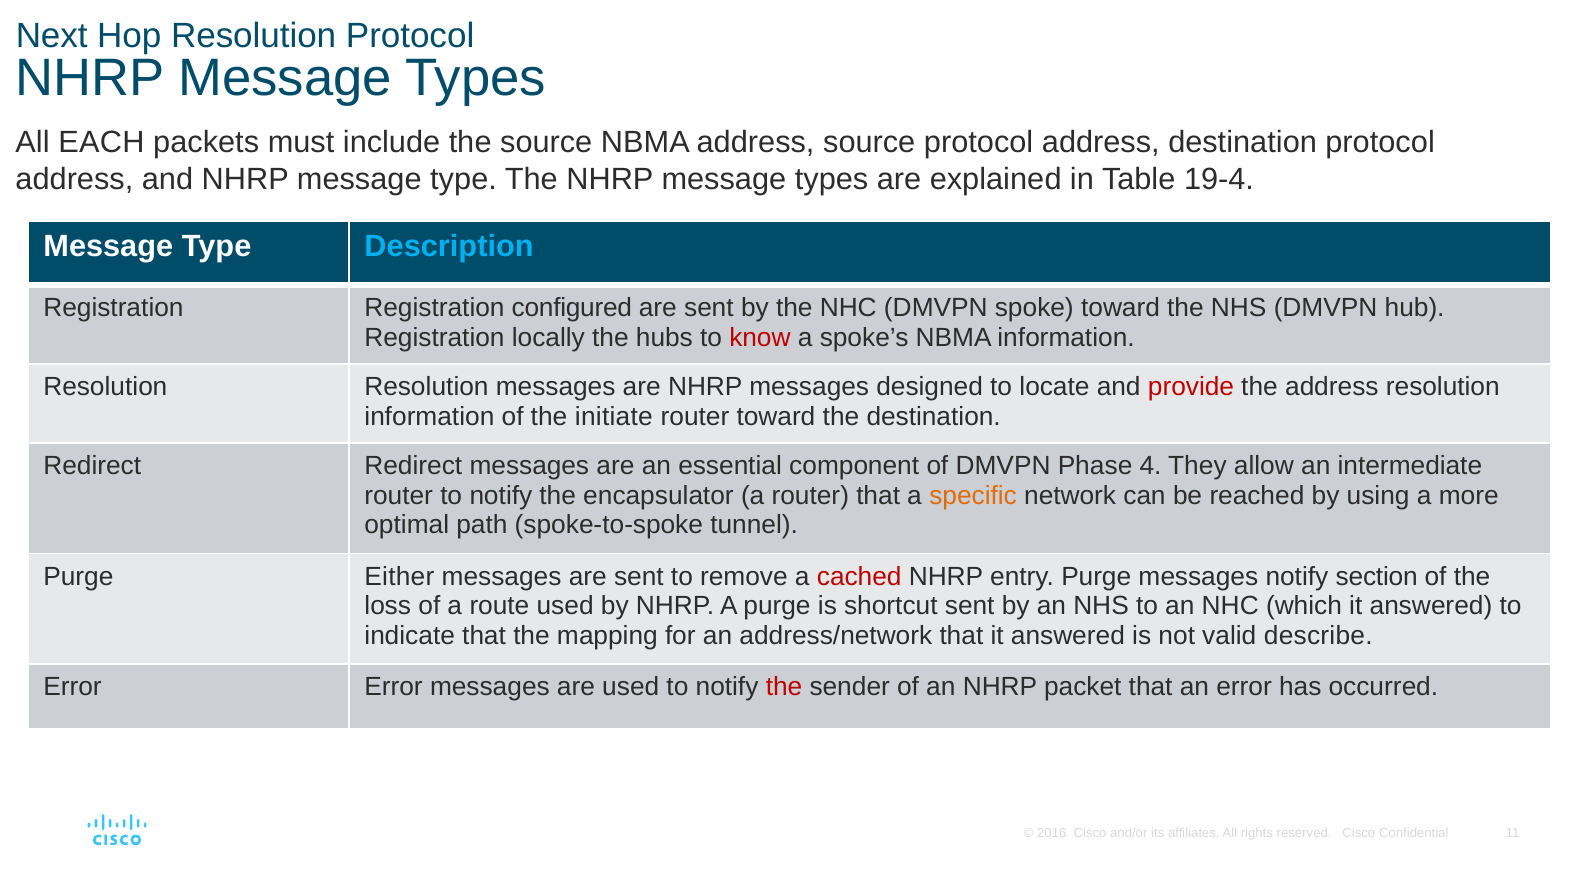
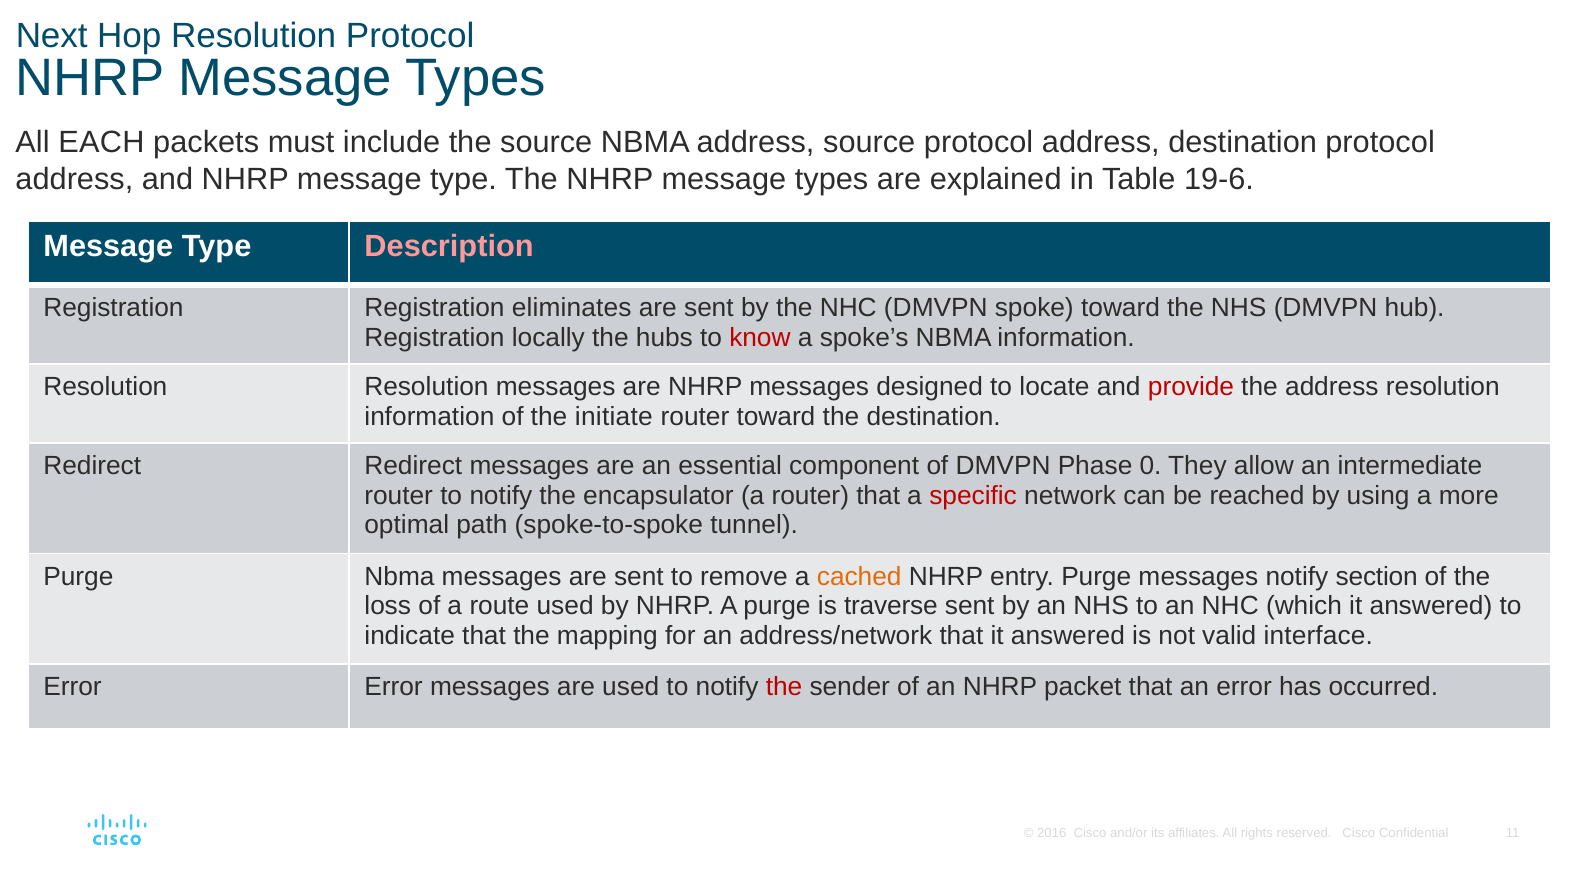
19-4: 19-4 -> 19-6
Description colour: light blue -> pink
configured: configured -> eliminates
4: 4 -> 0
specific colour: orange -> red
Purge Either: Either -> Nbma
cached colour: red -> orange
shortcut: shortcut -> traverse
describe: describe -> interface
